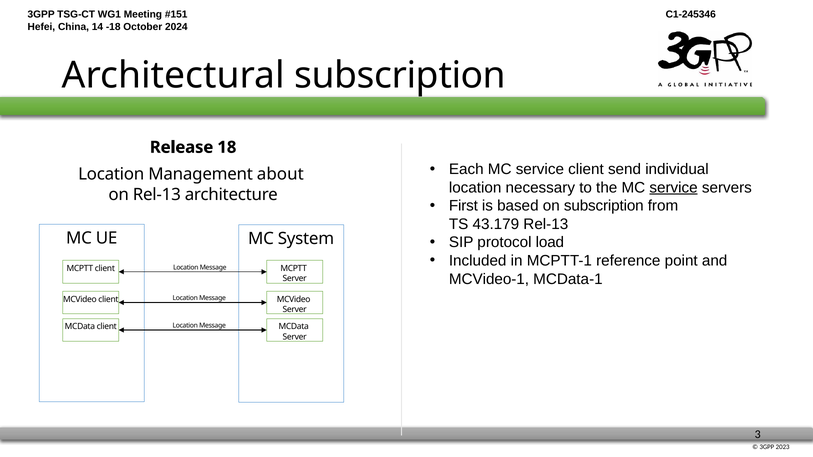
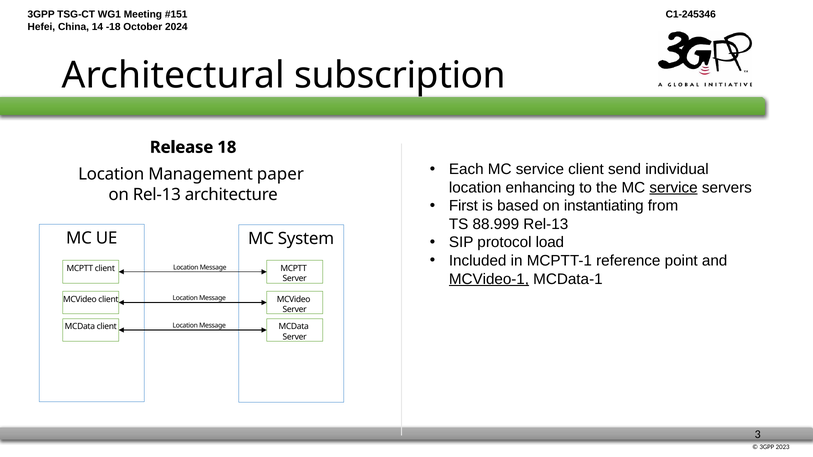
about: about -> paper
necessary: necessary -> enhancing
on subscription: subscription -> instantiating
43.179: 43.179 -> 88.999
MCVideo-1 underline: none -> present
